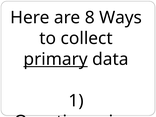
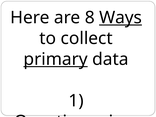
Ways underline: none -> present
